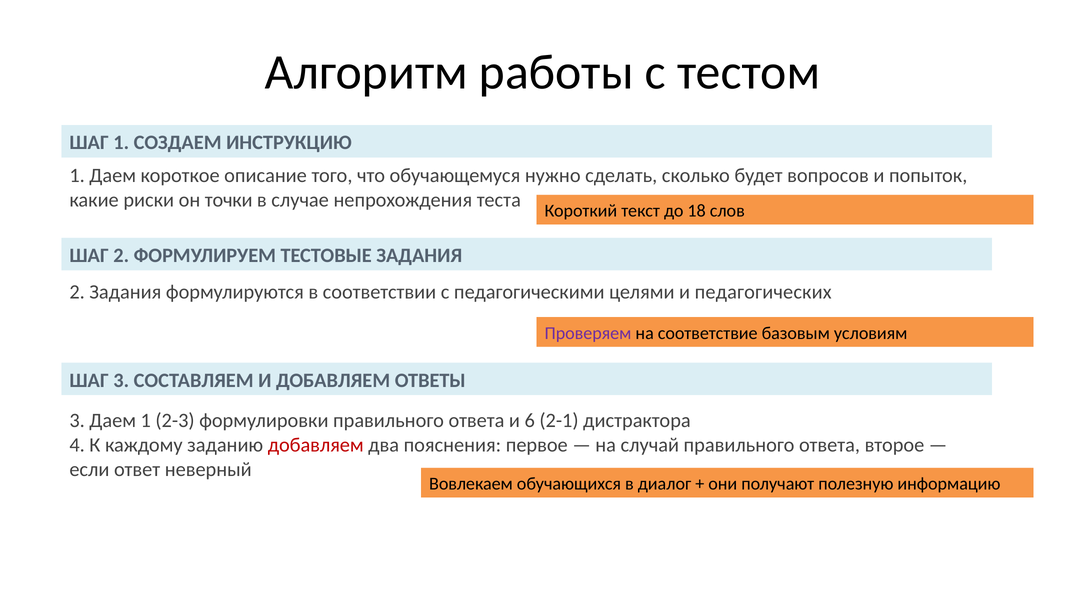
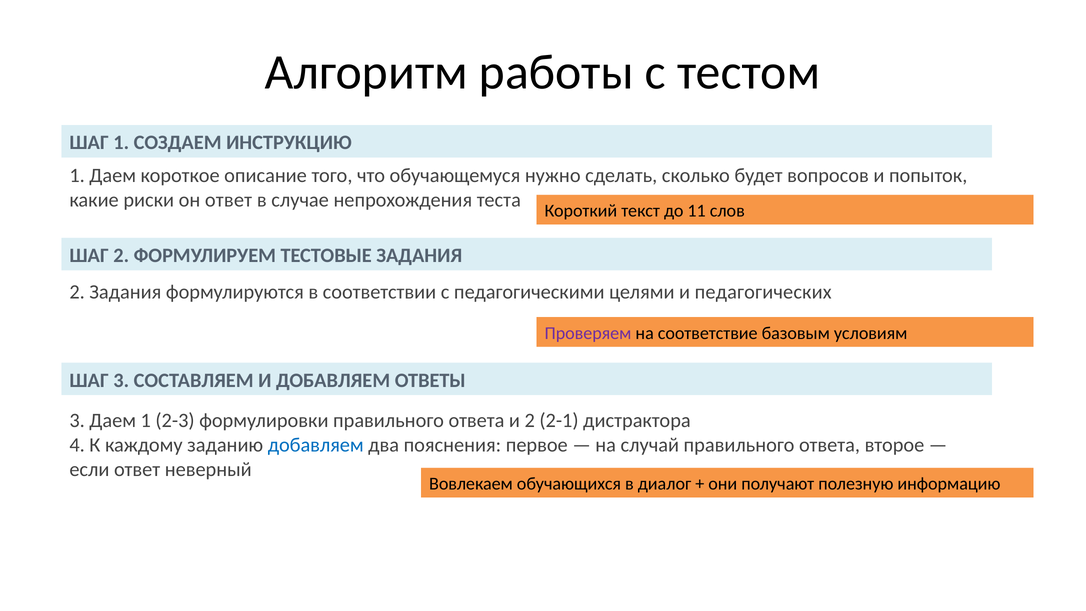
он точки: точки -> ответ
18: 18 -> 11
и 6: 6 -> 2
добавляем at (316, 445) colour: red -> blue
